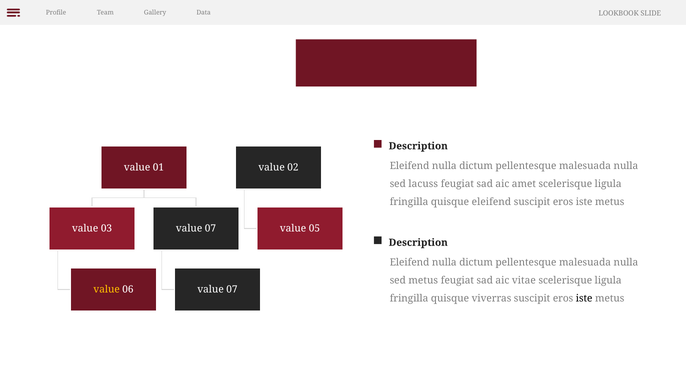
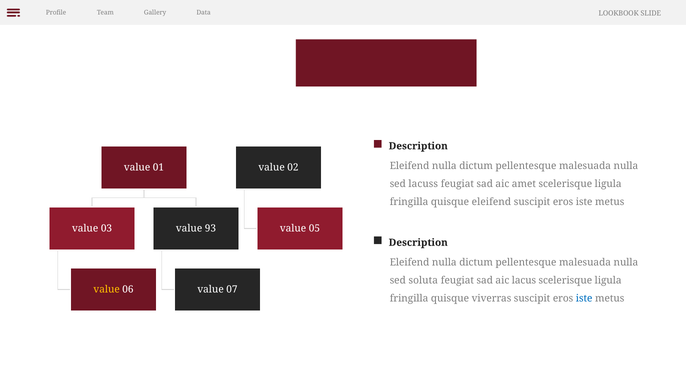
07 at (210, 228): 07 -> 93
sed metus: metus -> soluta
vitae: vitae -> lacus
iste at (584, 298) colour: black -> blue
